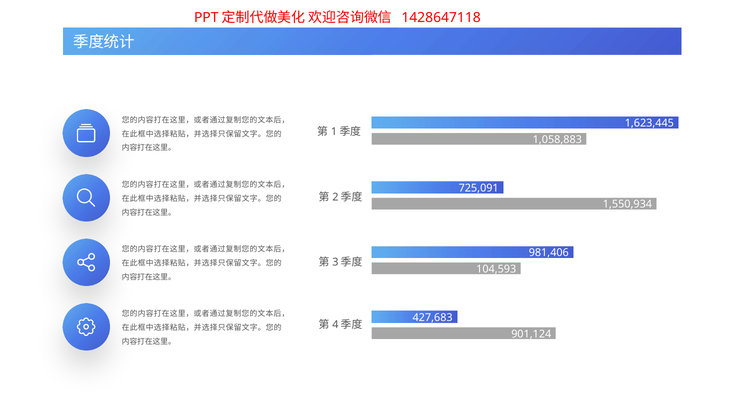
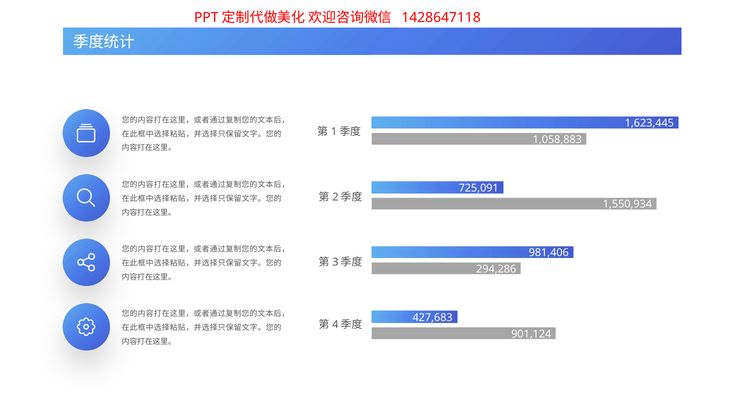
104,593: 104,593 -> 294,286
